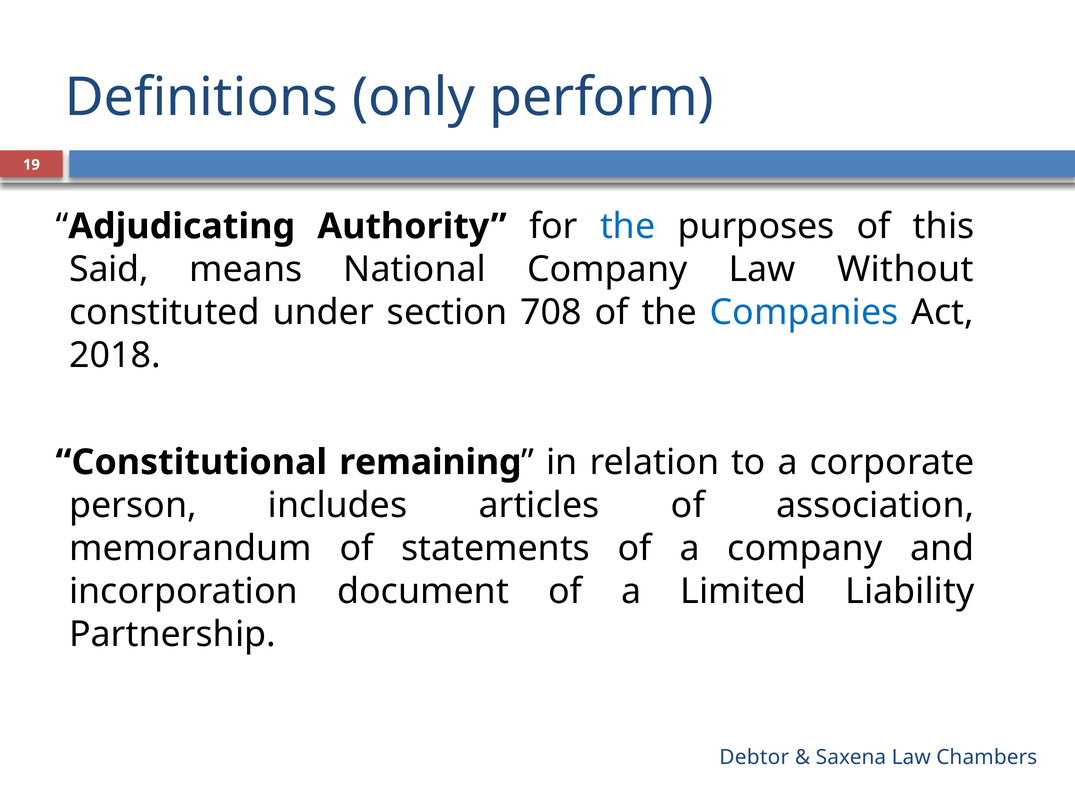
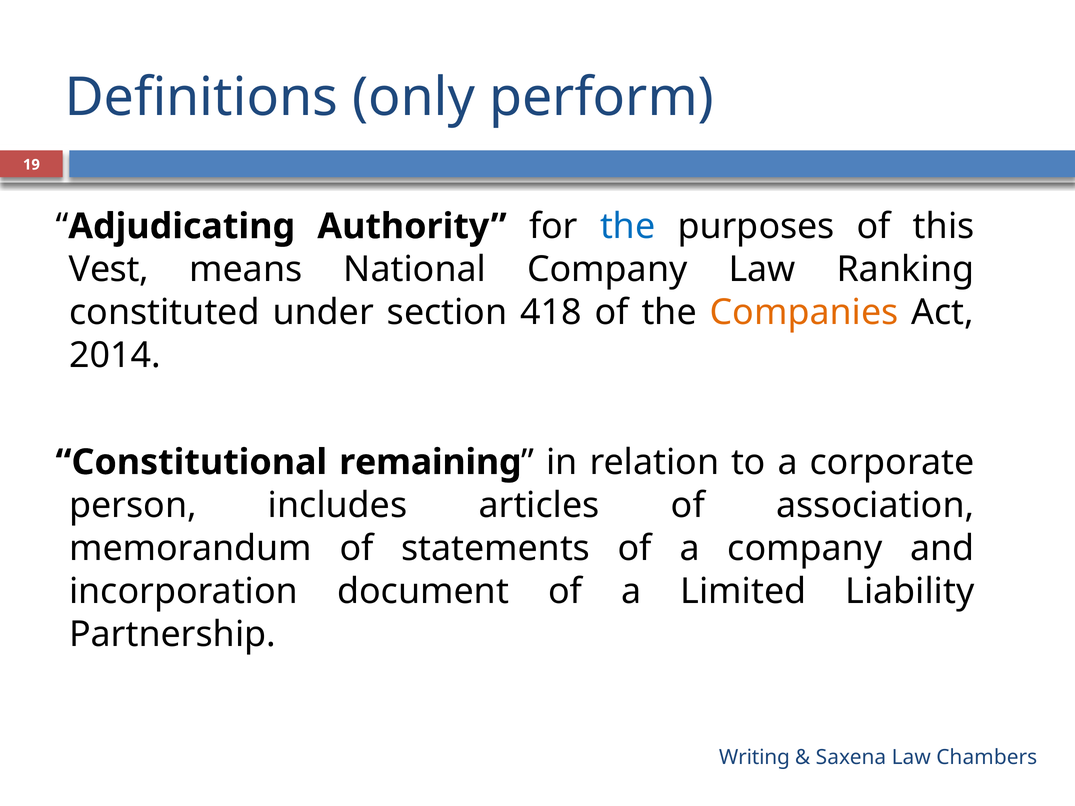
Said: Said -> Vest
Without: Without -> Ranking
708: 708 -> 418
Companies colour: blue -> orange
2018: 2018 -> 2014
Debtor: Debtor -> Writing
